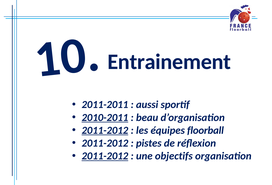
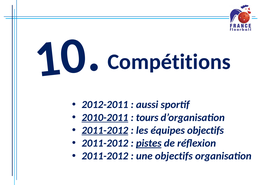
Entrainement: Entrainement -> Compétitions
2011-2011: 2011-2011 -> 2012-2011
beau: beau -> tours
équipes floorball: floorball -> objectifs
pistes underline: none -> present
2011-2012 at (105, 156) underline: present -> none
